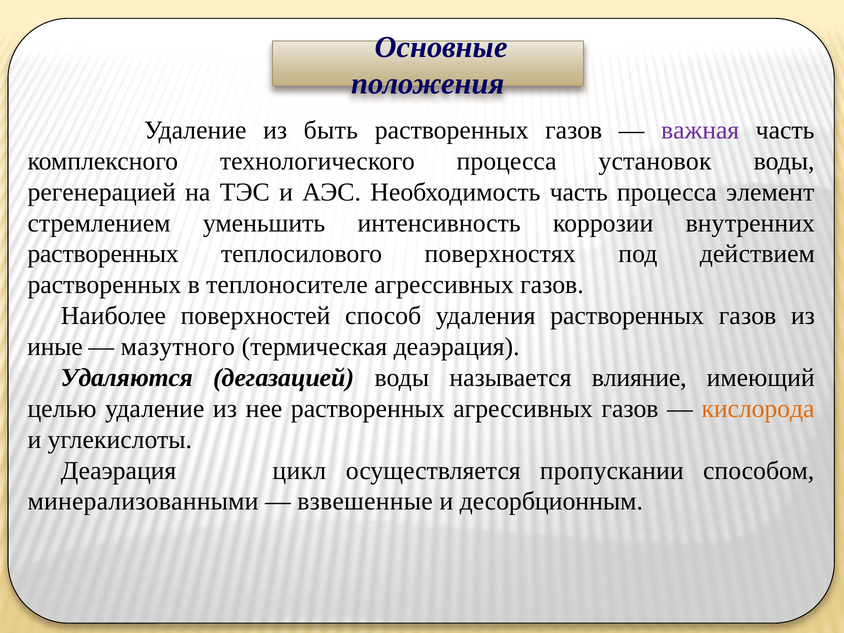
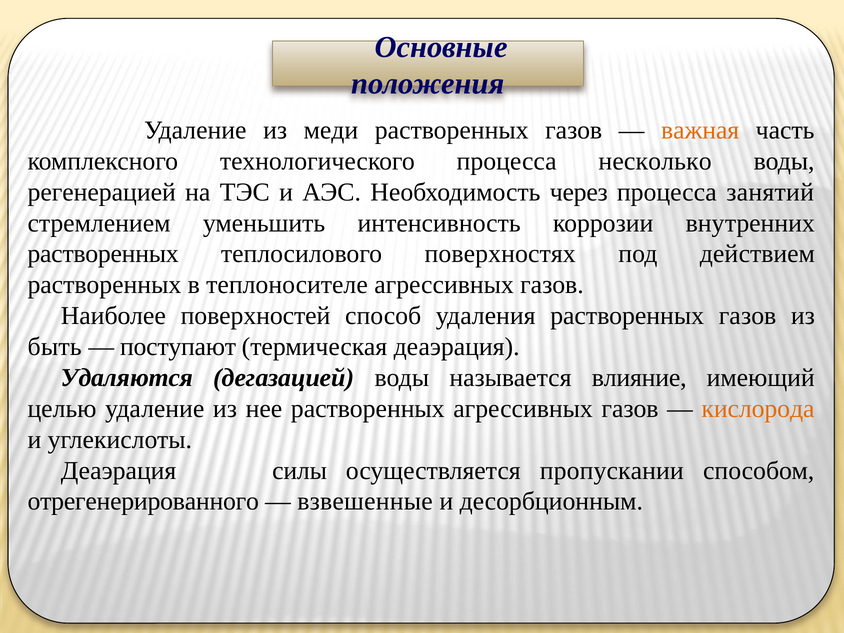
быть: быть -> меди
важная colour: purple -> orange
установок: установок -> несколько
Необходимость часть: часть -> через
элемент: элемент -> занятий
иные: иные -> быть
мазутного: мазутного -> поступают
цикл: цикл -> силы
минерализованными: минерализованными -> отрегенерированного
